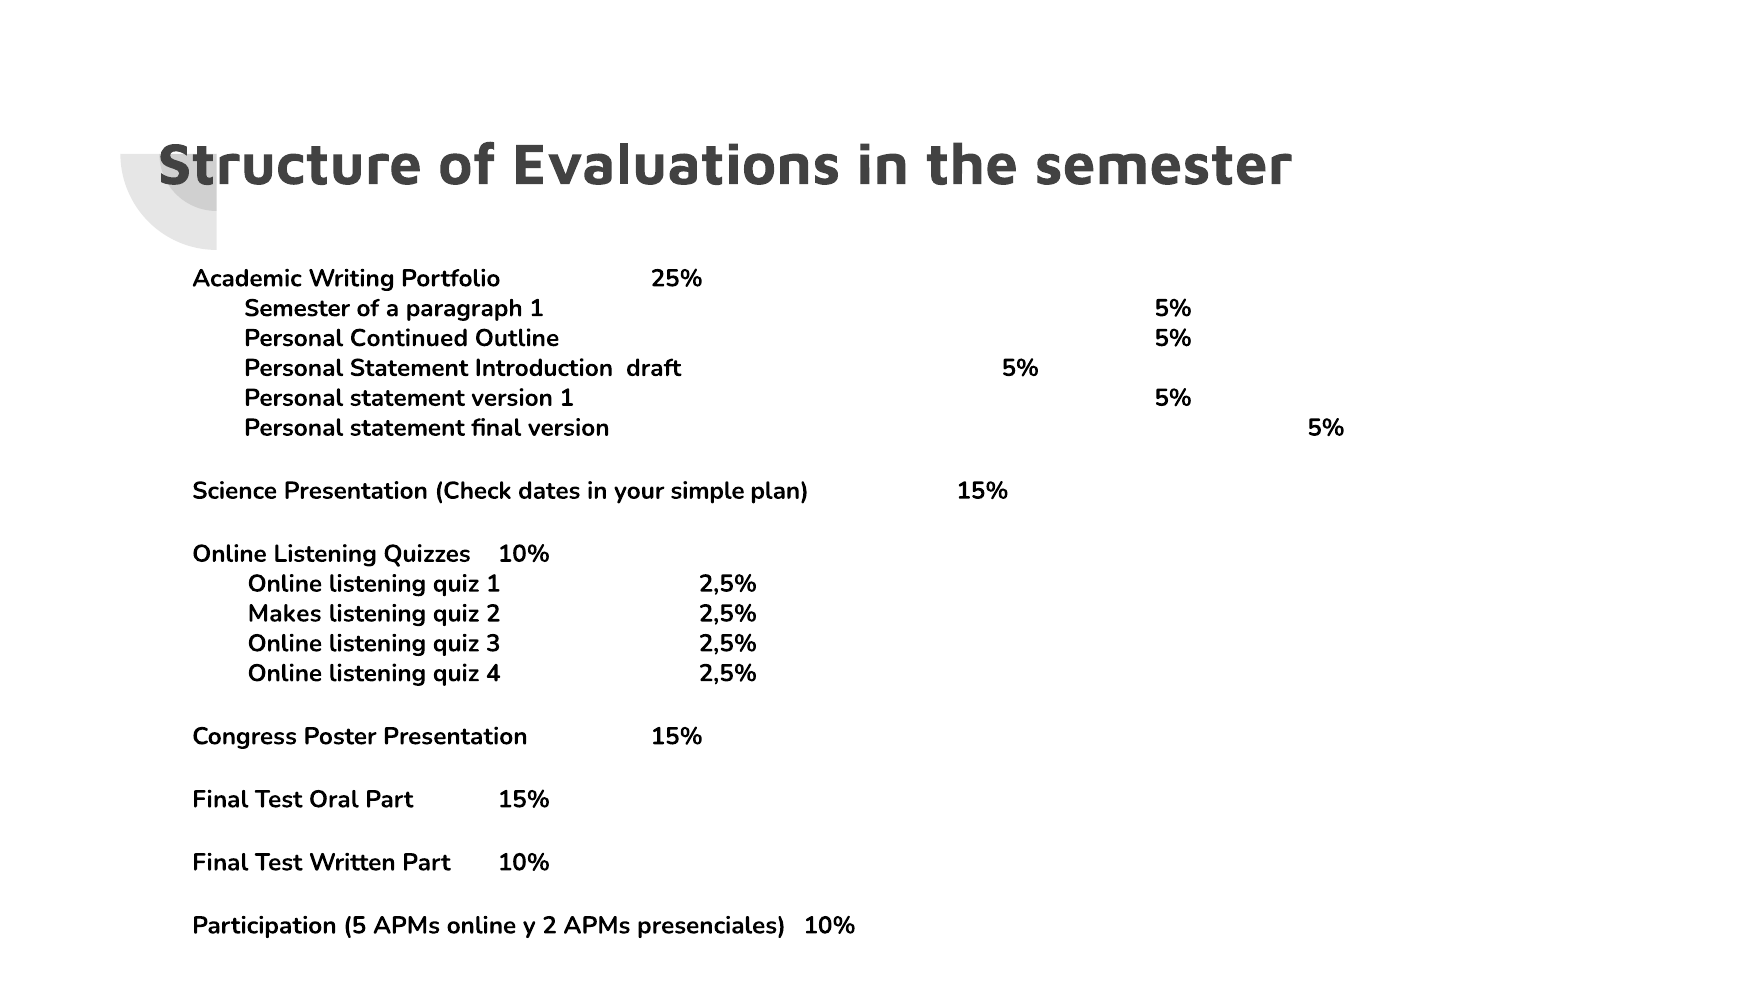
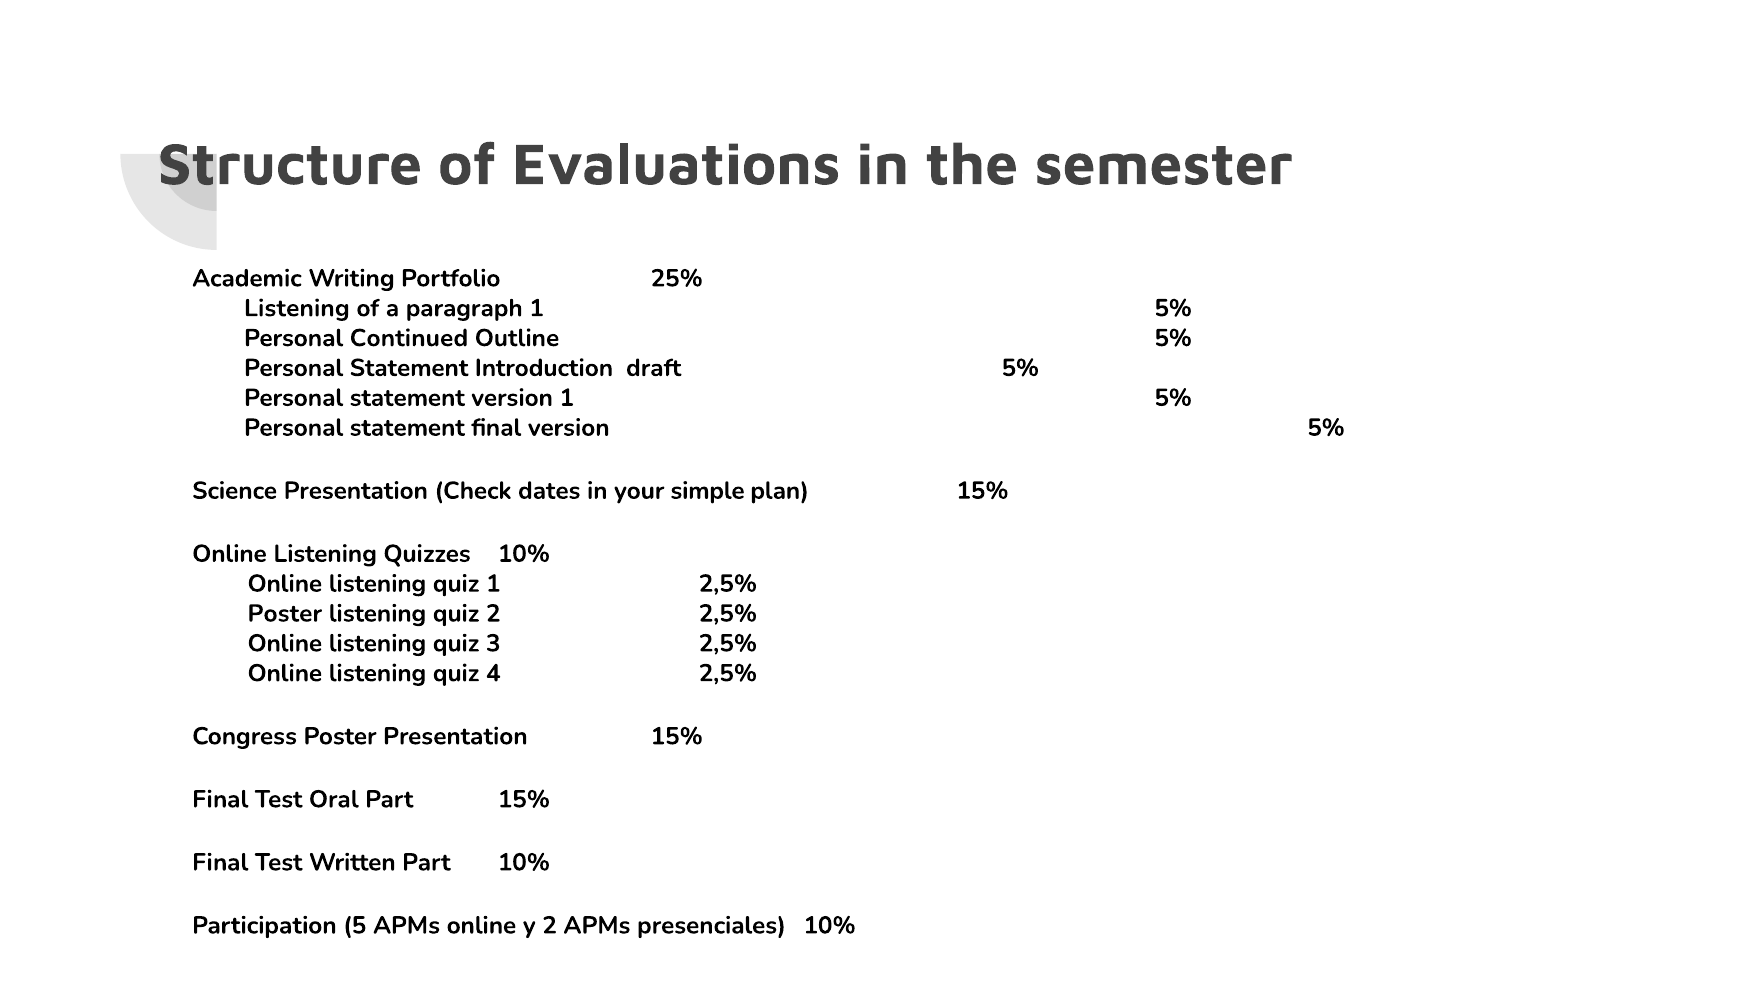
Semester at (297, 308): Semester -> Listening
Makes at (285, 613): Makes -> Poster
